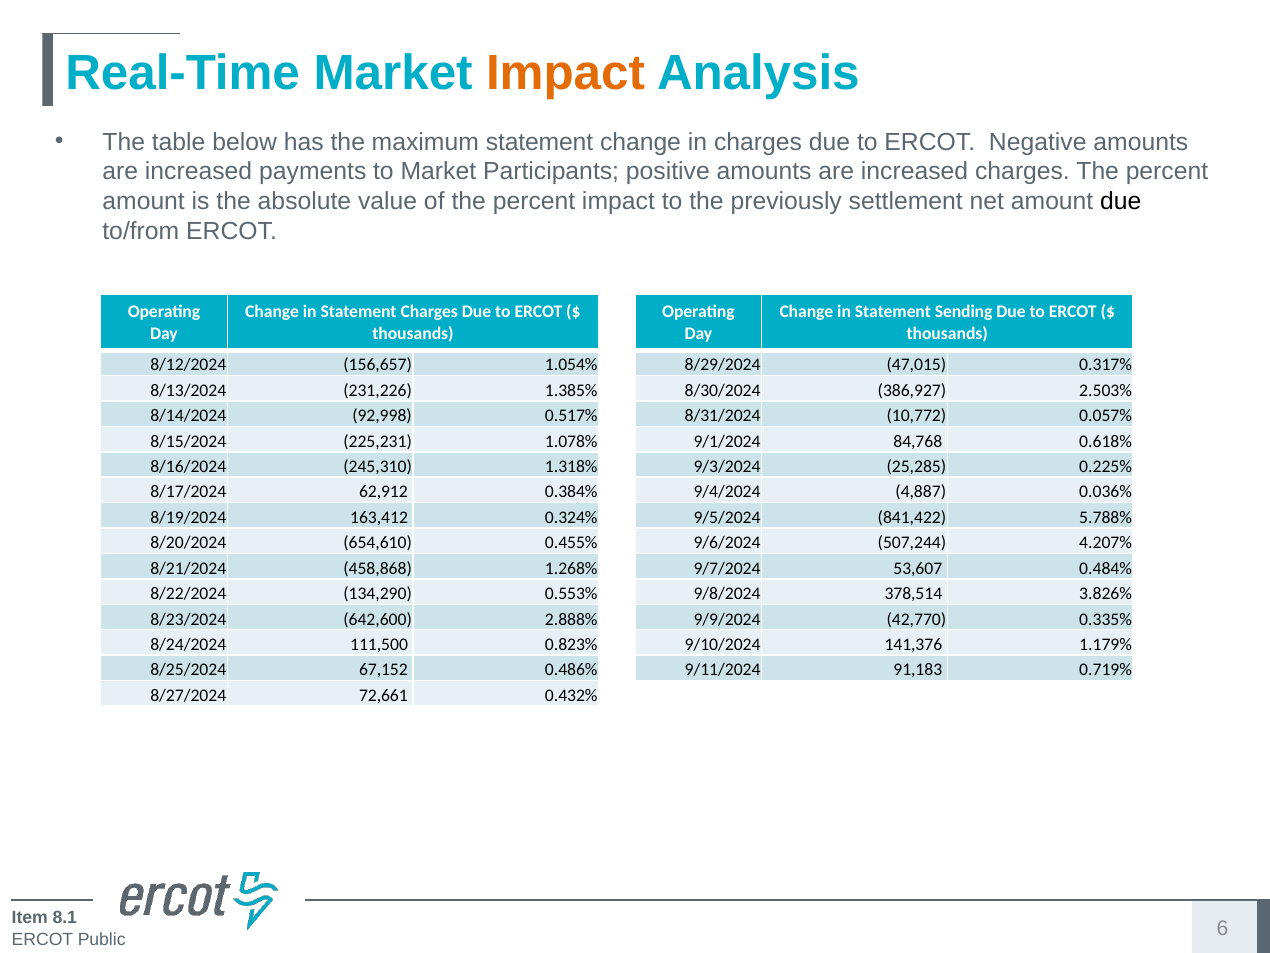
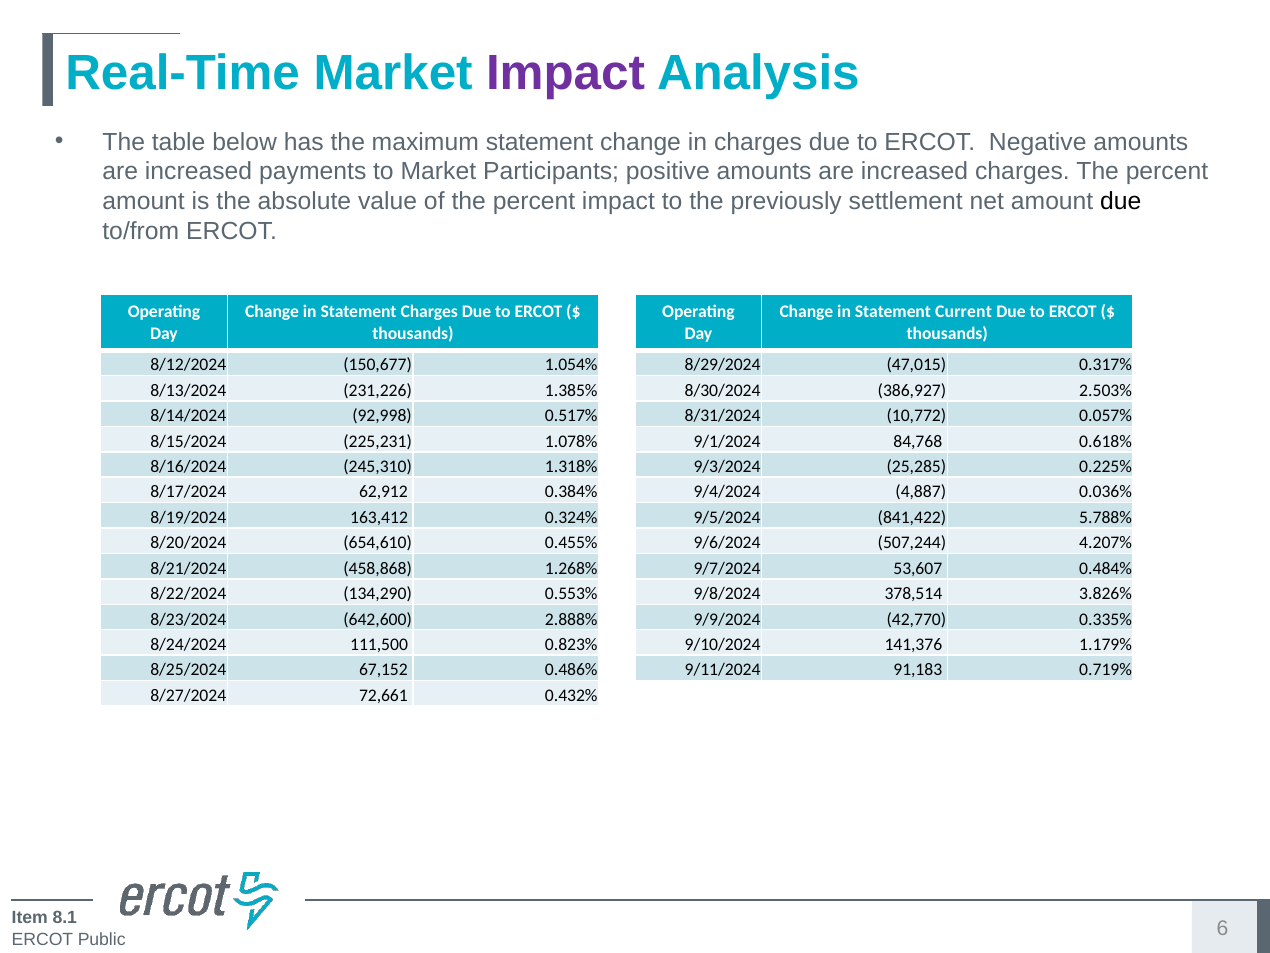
Impact at (566, 73) colour: orange -> purple
Sending: Sending -> Current
156,657: 156,657 -> 150,677
